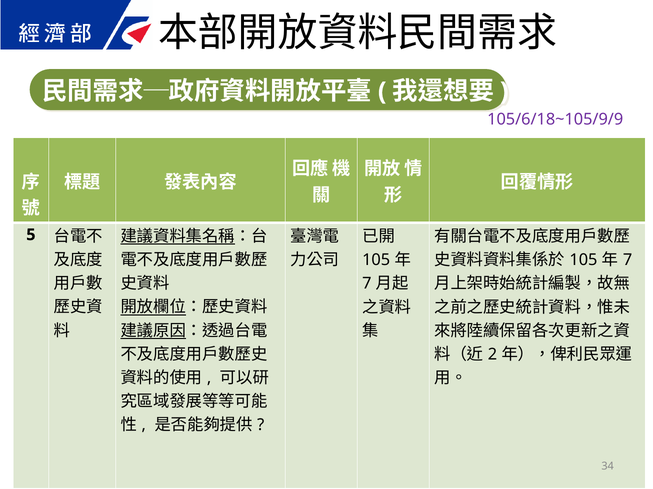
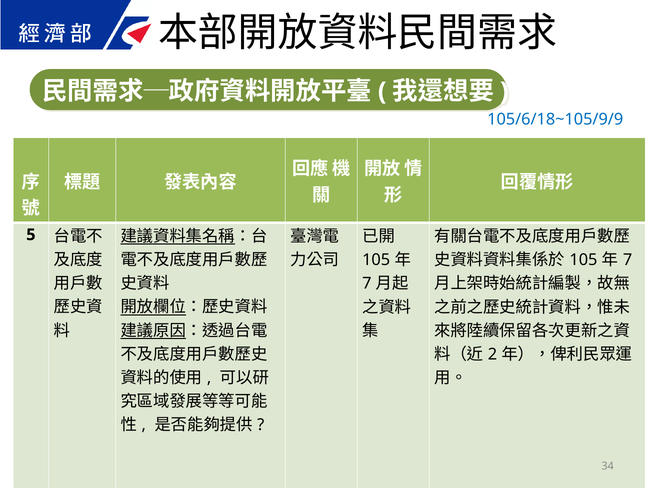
105/6/18~105/9/9 colour: purple -> blue
